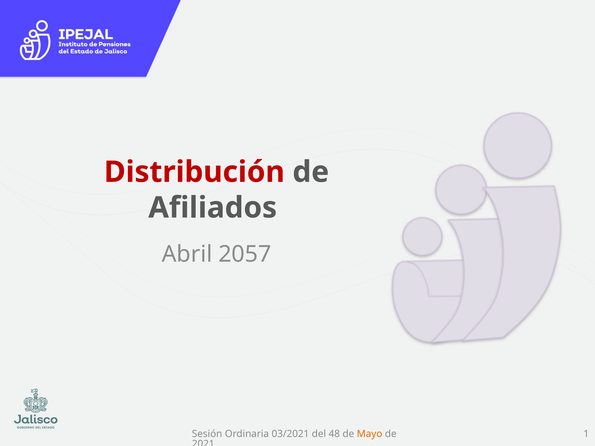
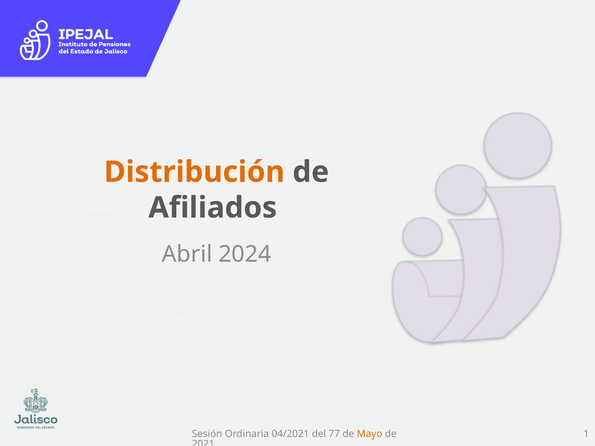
Distribución colour: red -> orange
2057: 2057 -> 2024
03/2021: 03/2021 -> 04/2021
48: 48 -> 77
